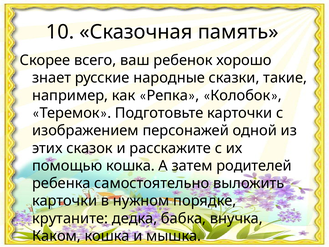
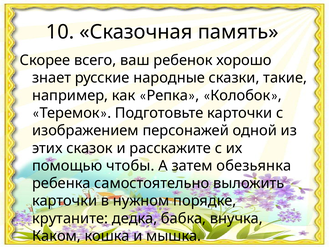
помощью кошка: кошка -> чтобы
родителей: родителей -> обезьянка
